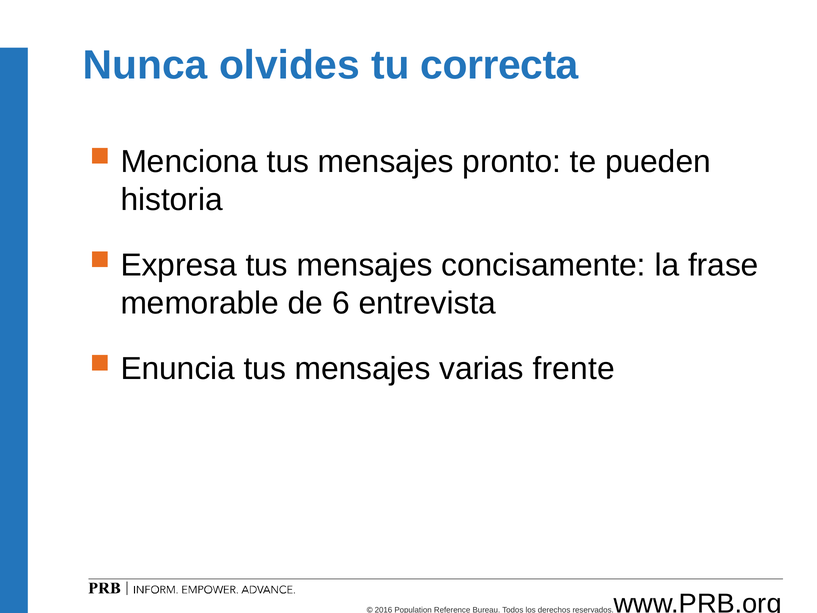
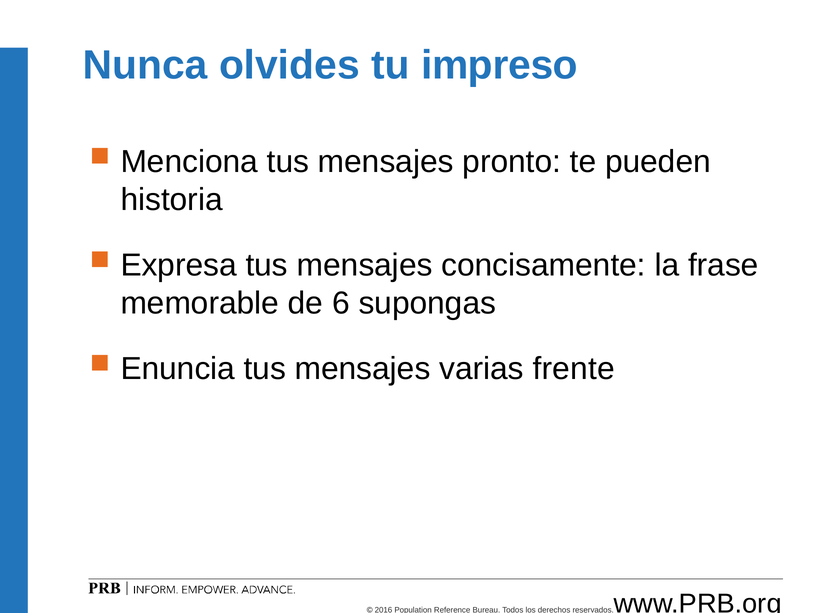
correcta: correcta -> impreso
entrevista: entrevista -> supongas
